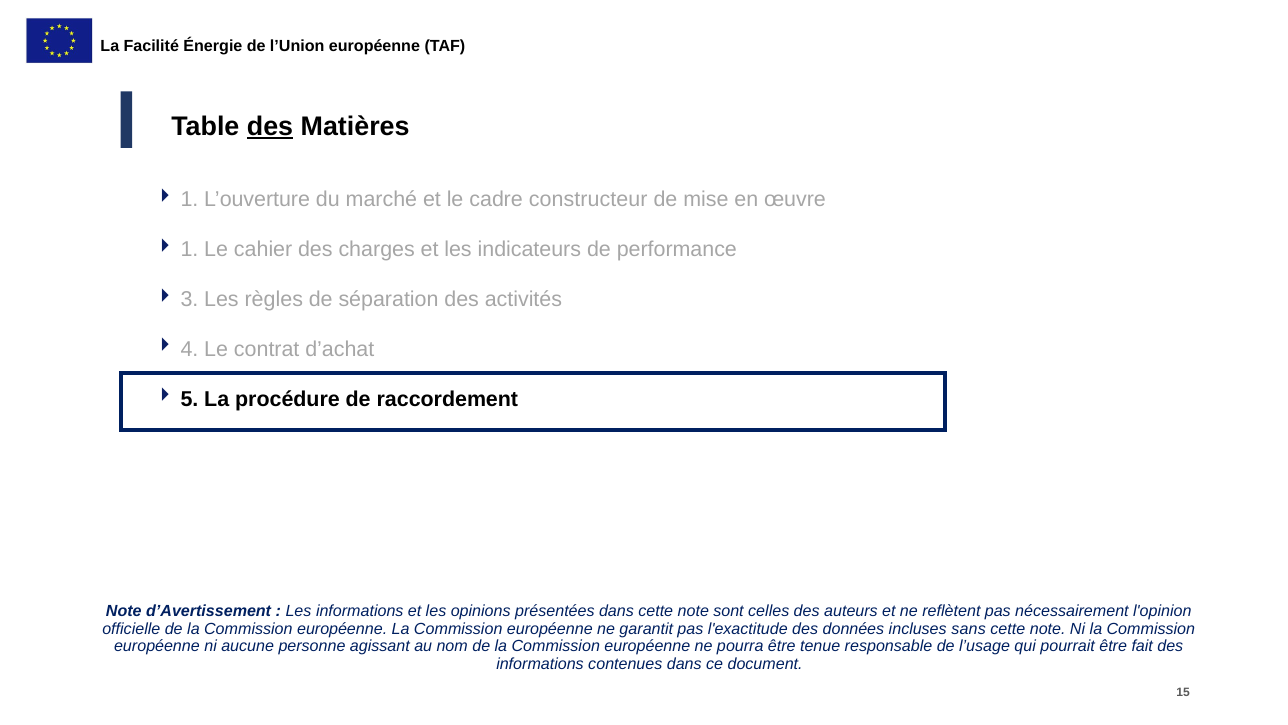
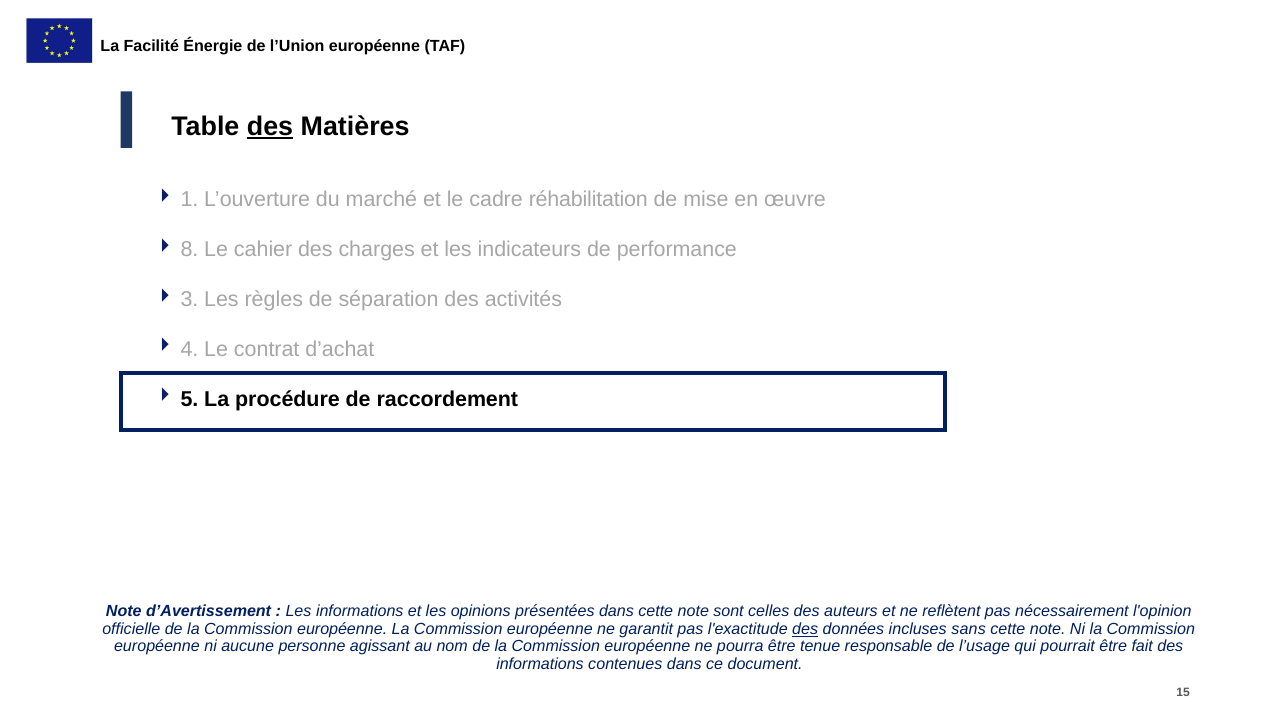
constructeur: constructeur -> réhabilitation
1 at (189, 249): 1 -> 8
des at (805, 629) underline: none -> present
